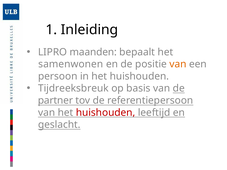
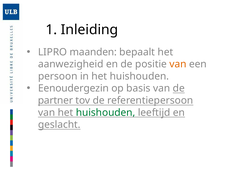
samenwonen: samenwonen -> aanwezigheid
Tijdreeksbreuk: Tijdreeksbreuk -> Eenoudergezin
huishouden at (106, 113) colour: red -> green
